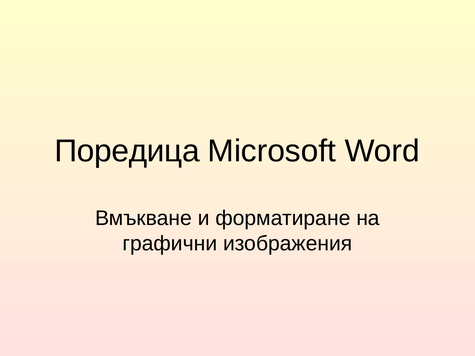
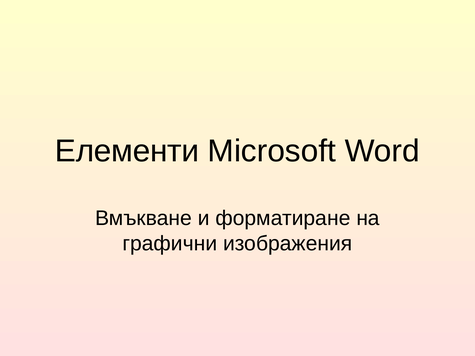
Поредица: Поредица -> Елементи
